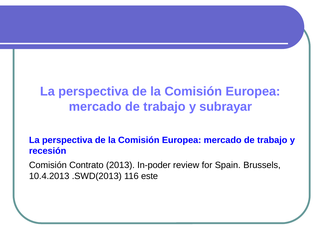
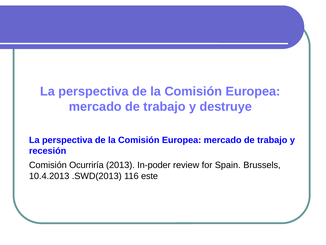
subrayar: subrayar -> destruye
Contrato: Contrato -> Ocurriría
